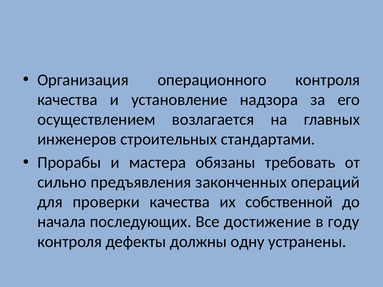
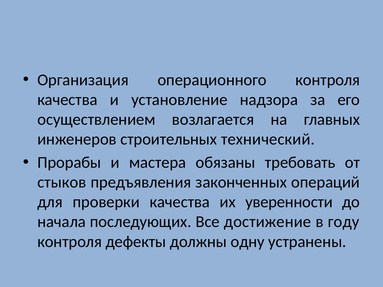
стандартами: стандартами -> технический
сильно: сильно -> стыков
собственной: собственной -> уверенности
